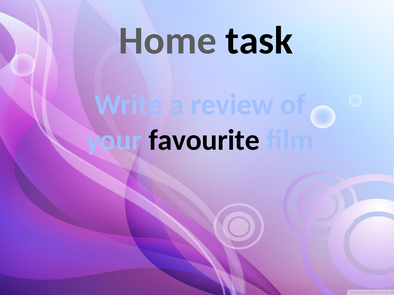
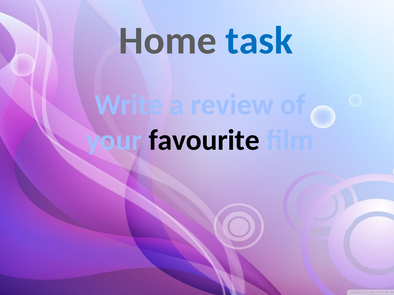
task colour: black -> blue
